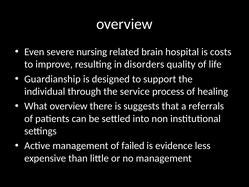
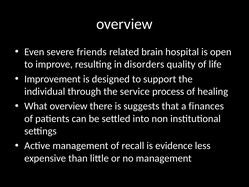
nursing: nursing -> friends
costs: costs -> open
Guardianship: Guardianship -> Improvement
referrals: referrals -> finances
failed: failed -> recall
